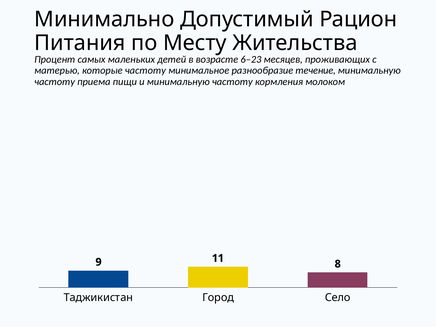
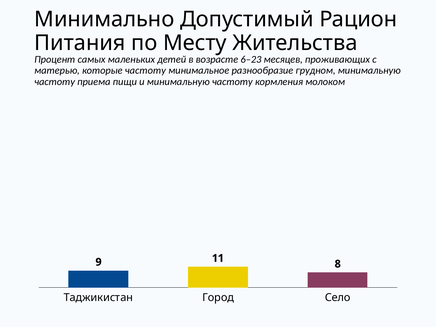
течение: течение -> грудном
